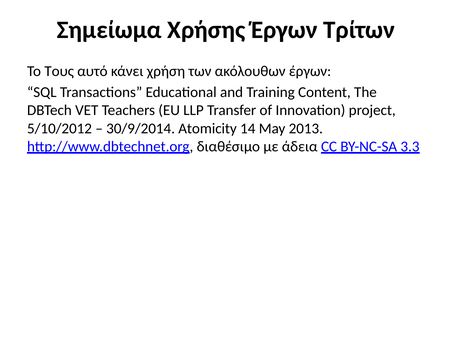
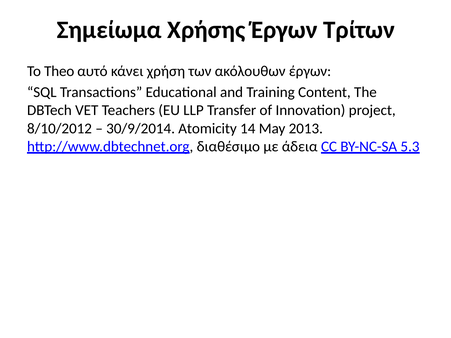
Τους: Τους -> Theo
5/10/2012: 5/10/2012 -> 8/10/2012
3.3: 3.3 -> 5.3
